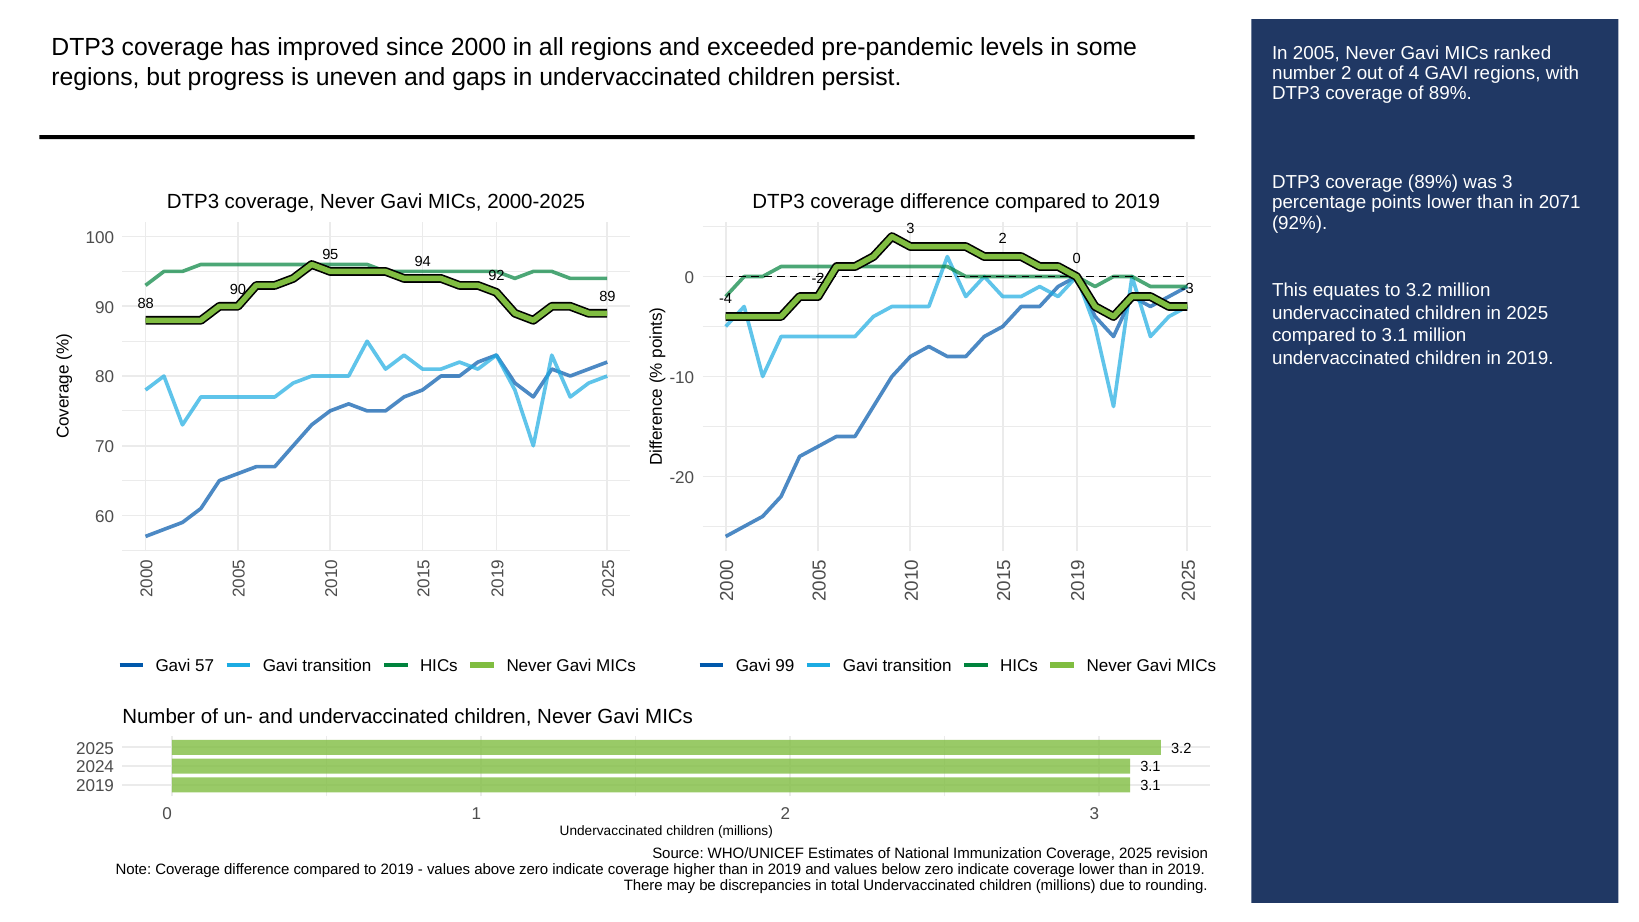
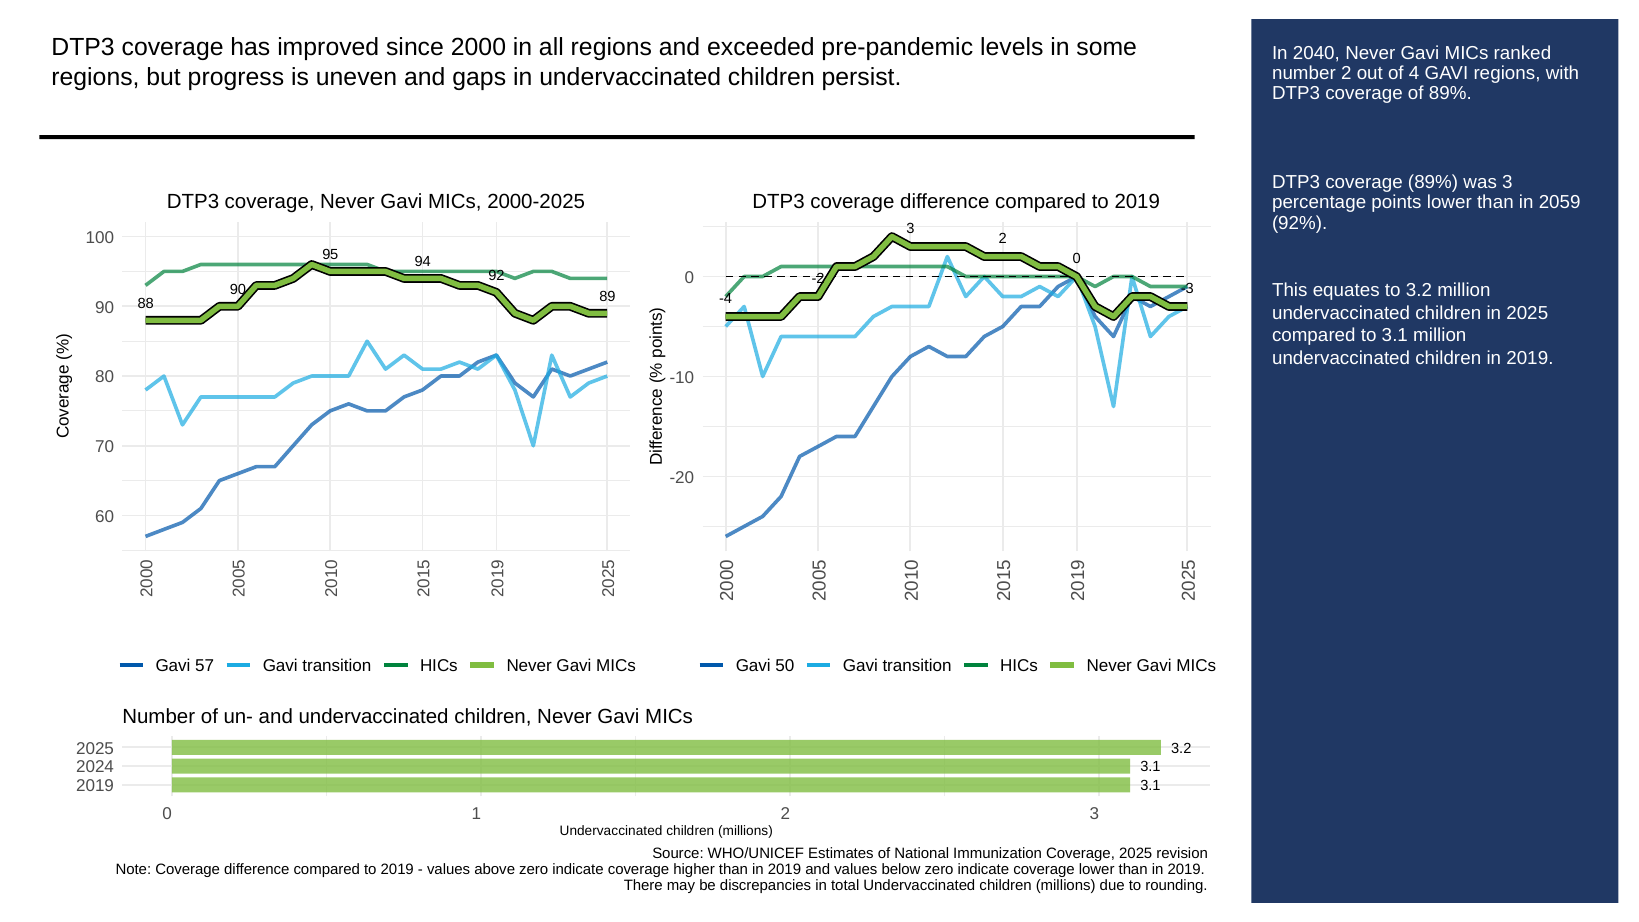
2005: 2005 -> 2040
2071: 2071 -> 2059
99: 99 -> 50
